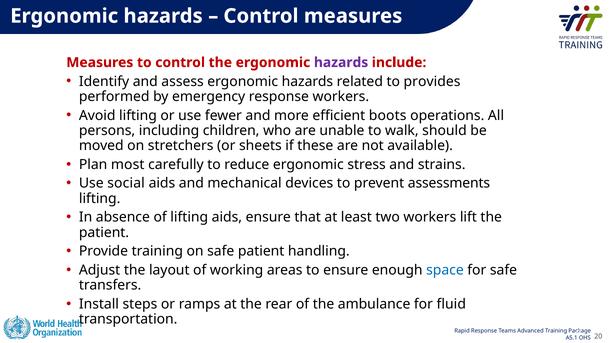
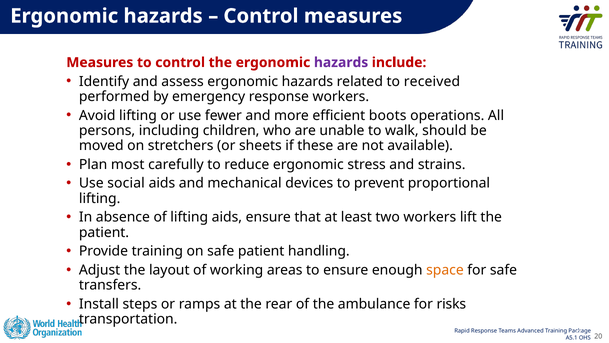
provides: provides -> received
assessments: assessments -> proportional
space colour: blue -> orange
fluid: fluid -> risks
